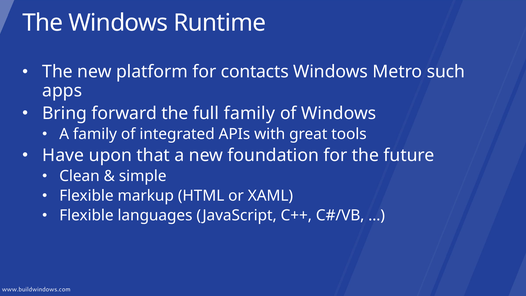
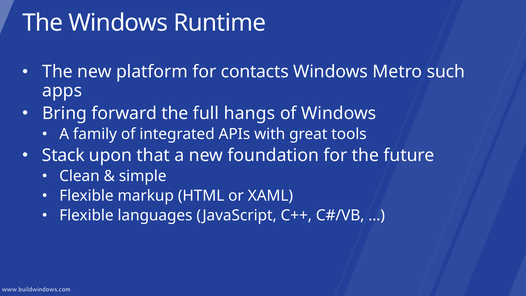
full family: family -> hangs
Have: Have -> Stack
